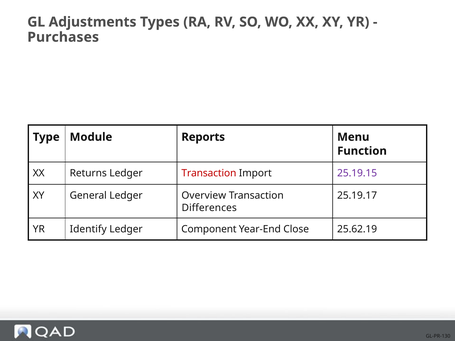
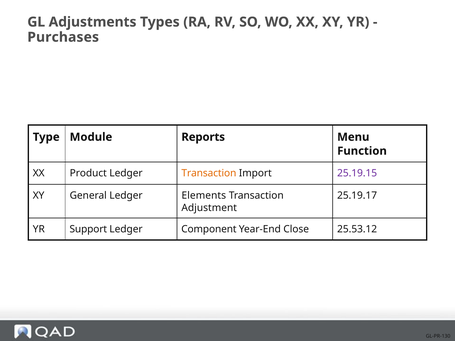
Returns: Returns -> Product
Transaction at (209, 173) colour: red -> orange
Overview: Overview -> Elements
Differences: Differences -> Adjustment
Identify: Identify -> Support
25.62.19: 25.62.19 -> 25.53.12
